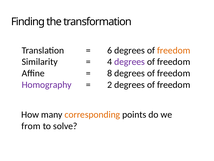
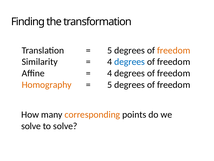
6 at (110, 50): 6 -> 5
degrees at (130, 62) colour: purple -> blue
8 at (110, 73): 8 -> 4
Homography colour: purple -> orange
2 at (110, 84): 2 -> 5
from at (31, 126): from -> solve
